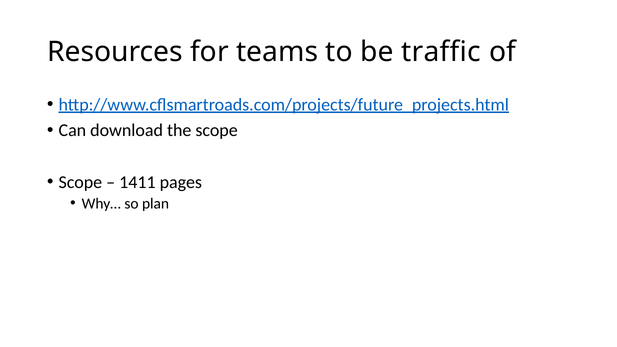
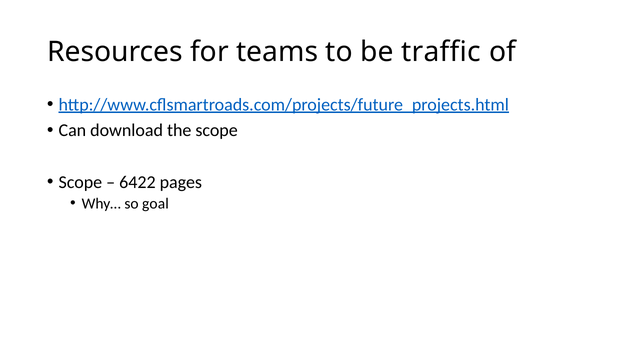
1411: 1411 -> 6422
plan: plan -> goal
